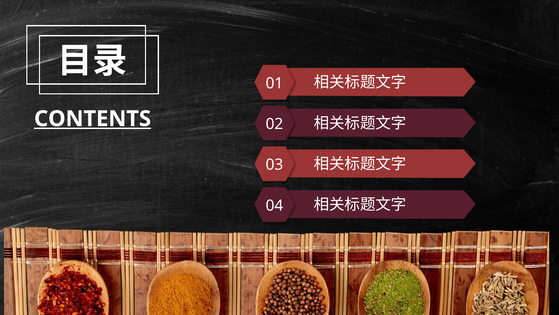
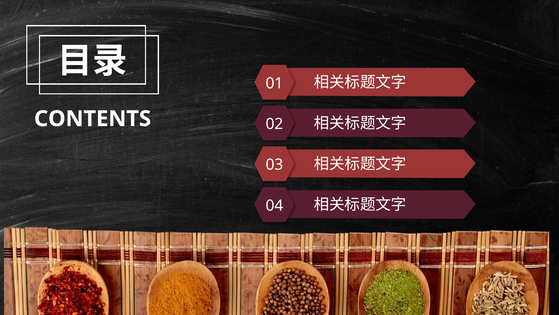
CONTENTS underline: present -> none
